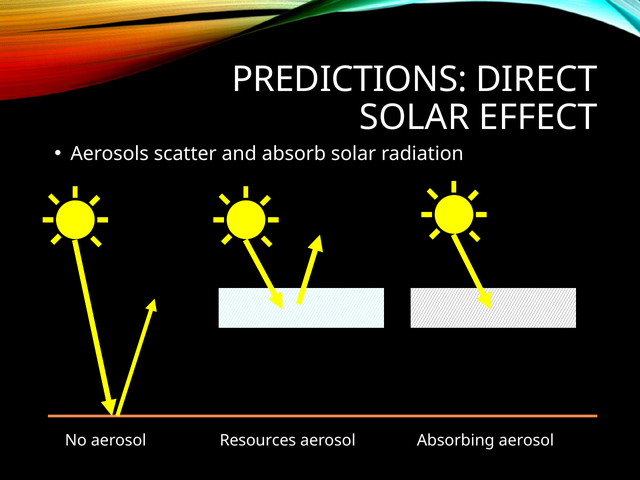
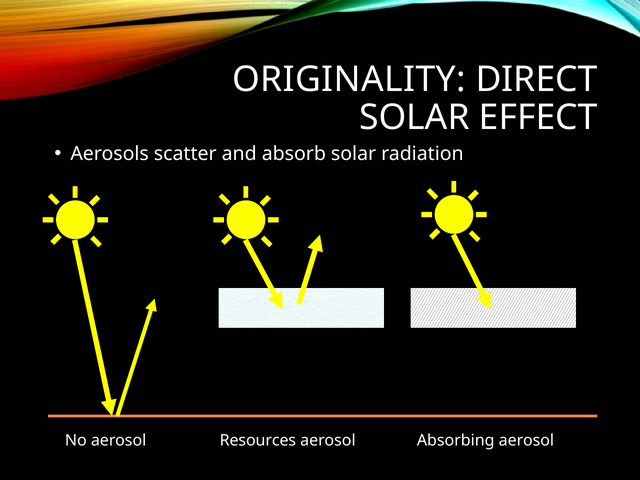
PREDICTIONS: PREDICTIONS -> ORIGINALITY
